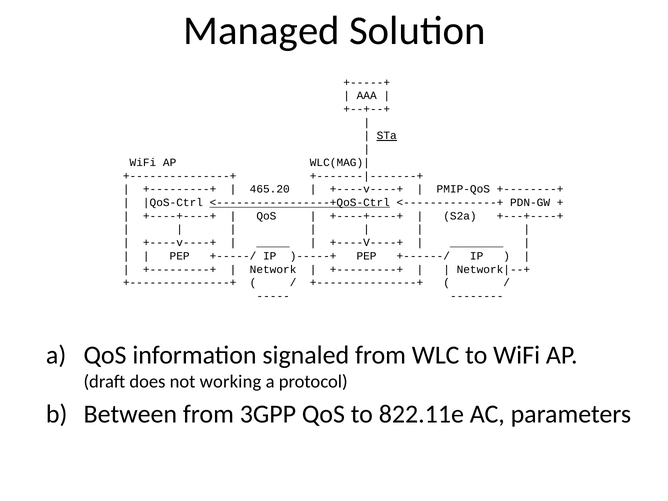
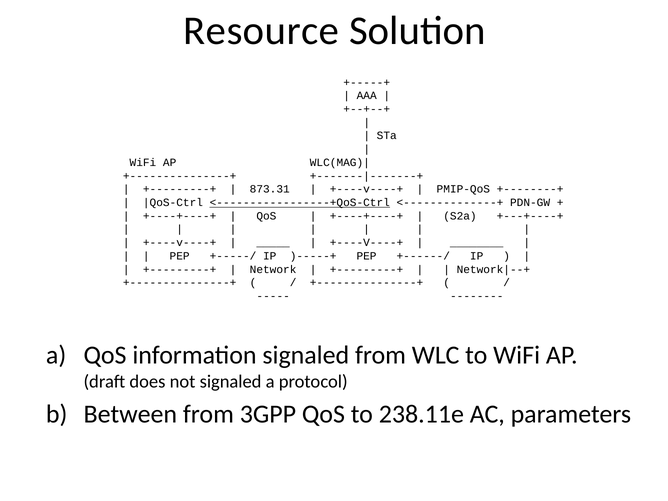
Managed: Managed -> Resource
STa underline: present -> none
465.20: 465.20 -> 873.31
not working: working -> signaled
822.11e: 822.11e -> 238.11e
